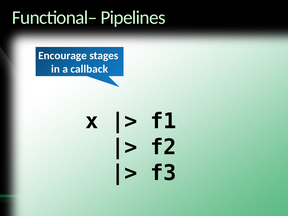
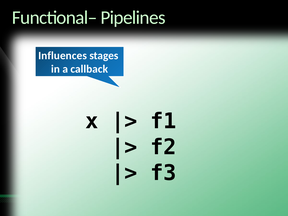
Encourage: Encourage -> Influences
